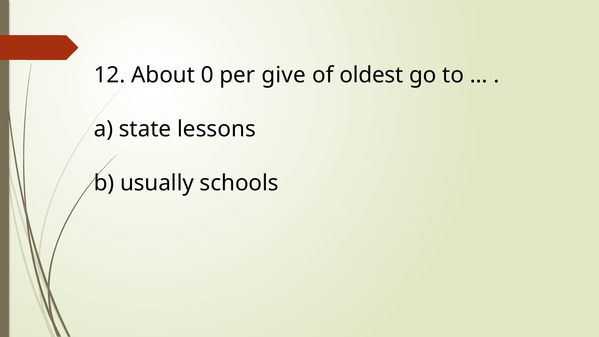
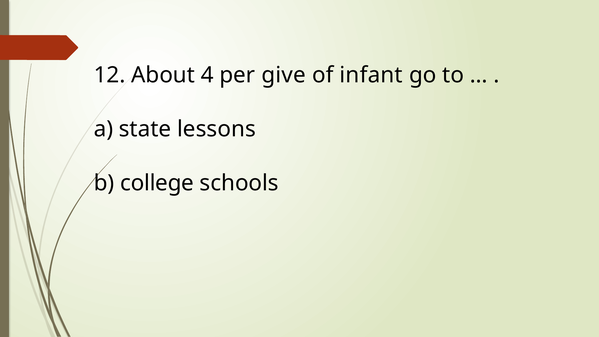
0: 0 -> 4
oldest: oldest -> infant
usually: usually -> college
